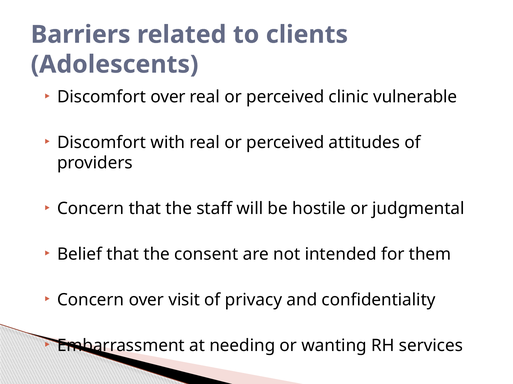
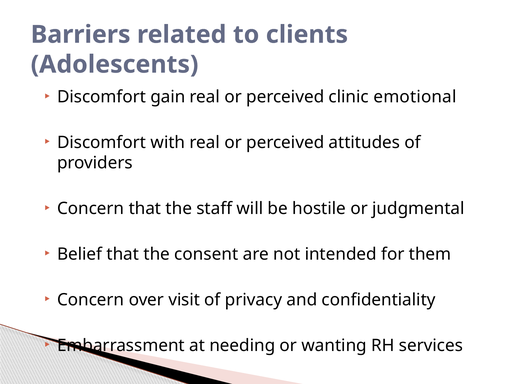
Discomfort over: over -> gain
vulnerable: vulnerable -> emotional
